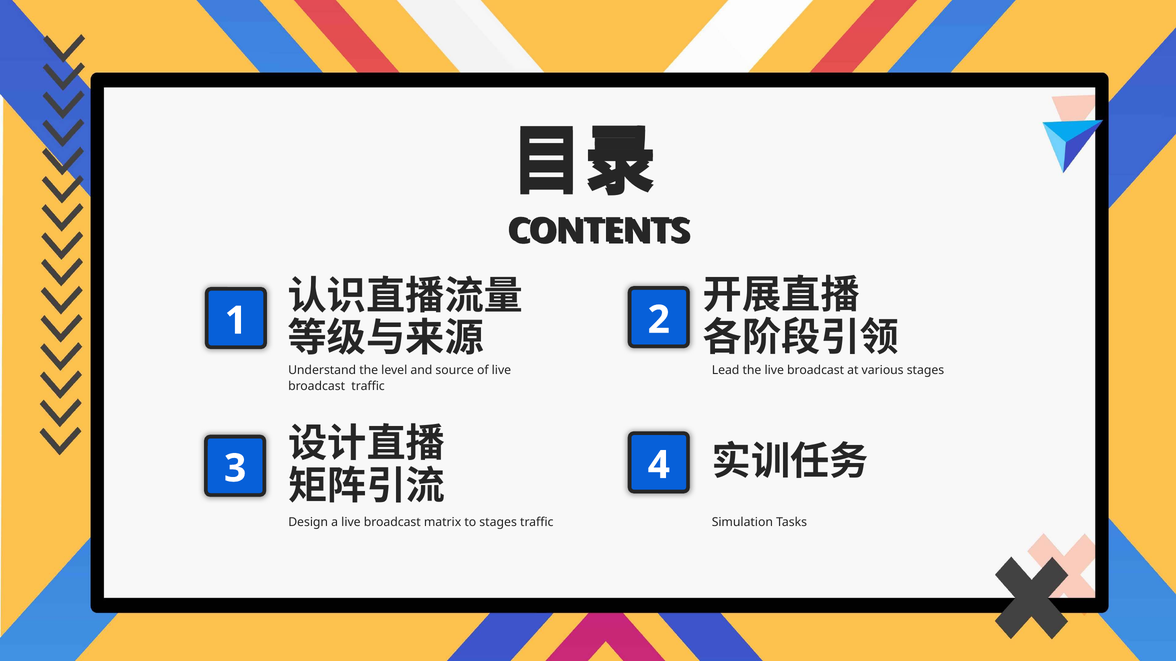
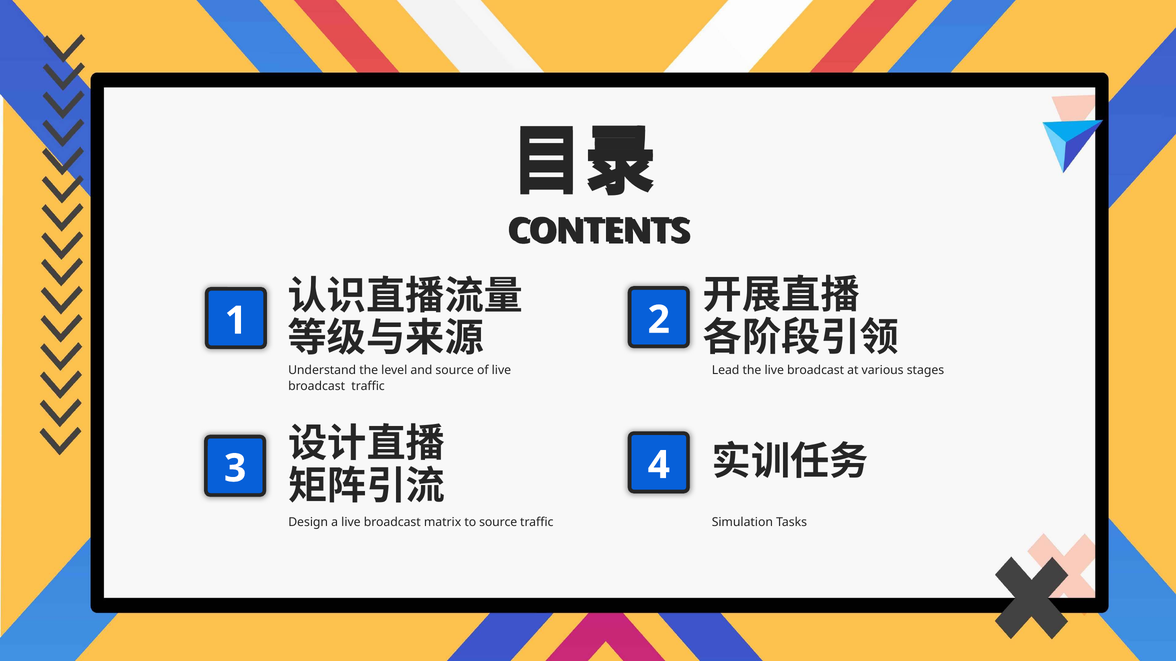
to stages: stages -> source
